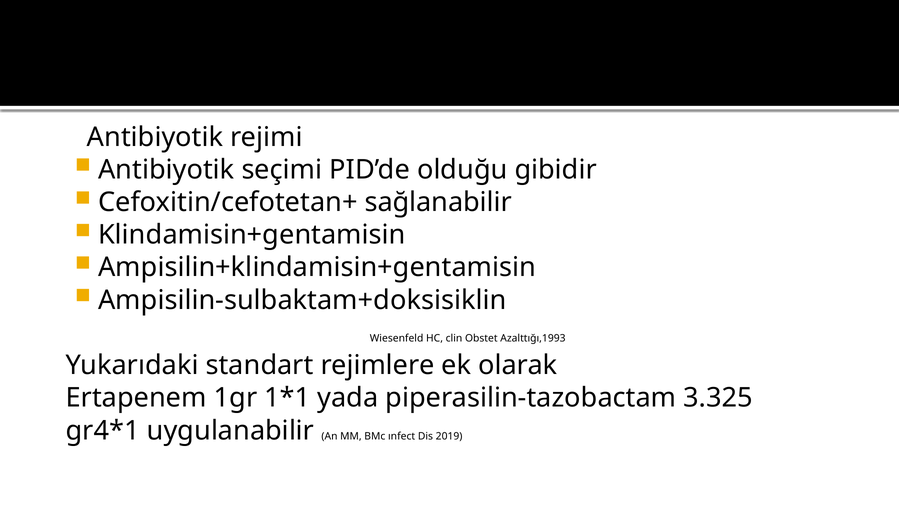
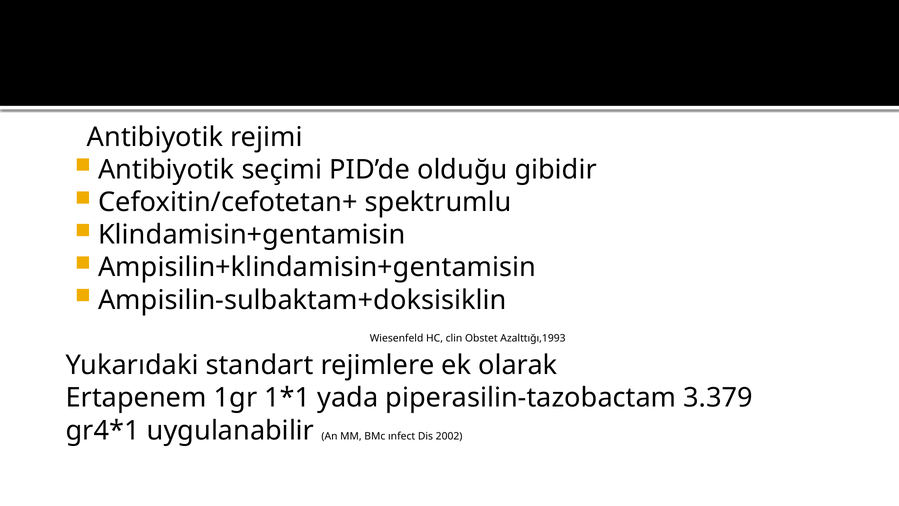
sağlanabilir: sağlanabilir -> spektrumlu
3.325: 3.325 -> 3.379
2019: 2019 -> 2002
